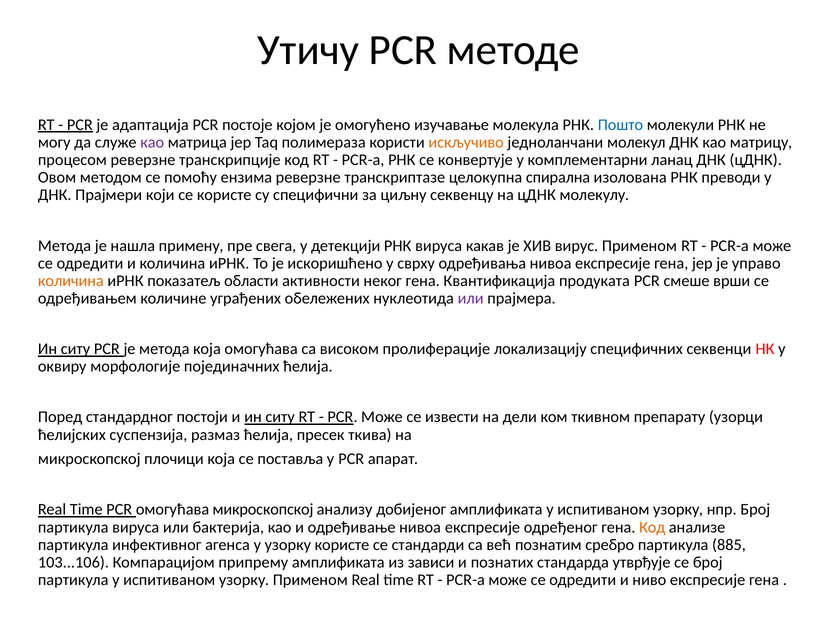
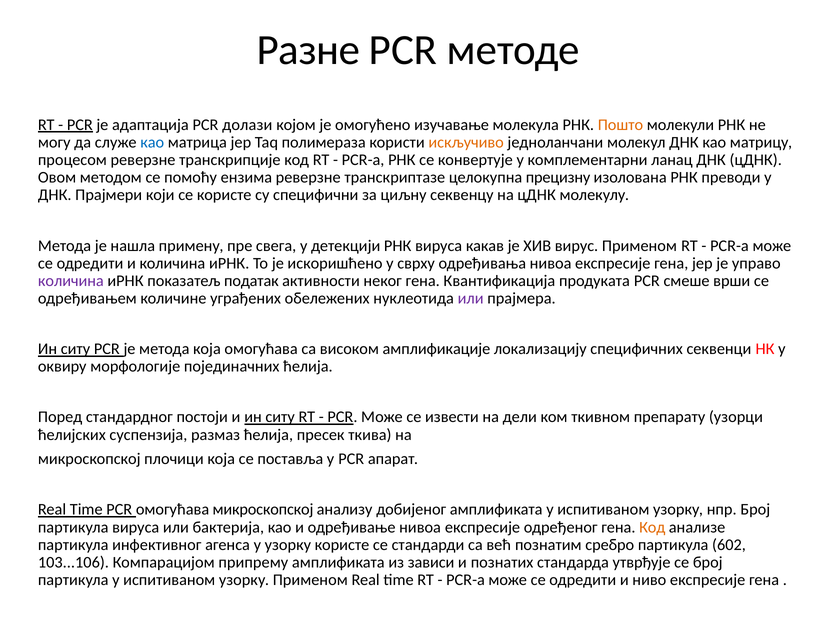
Утичу: Утичу -> Разне
постоје: постоје -> долази
Пошто colour: blue -> orange
као at (152, 142) colour: purple -> blue
спирална: спирална -> прецизну
количина at (71, 281) colour: orange -> purple
области: области -> податак
пролиферације: пролиферације -> амплификације
885: 885 -> 602
